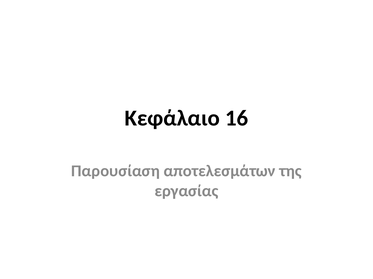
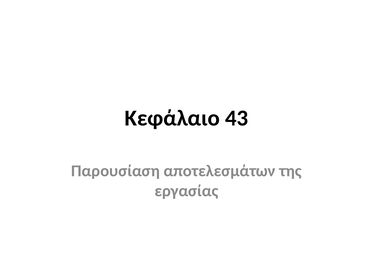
16: 16 -> 43
